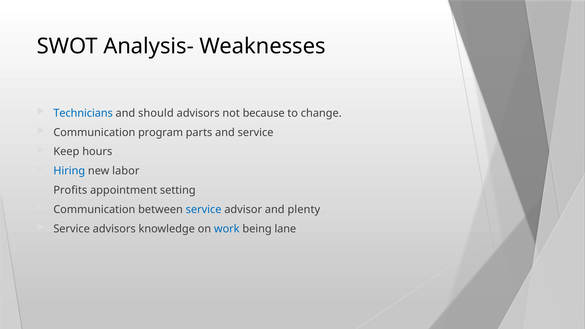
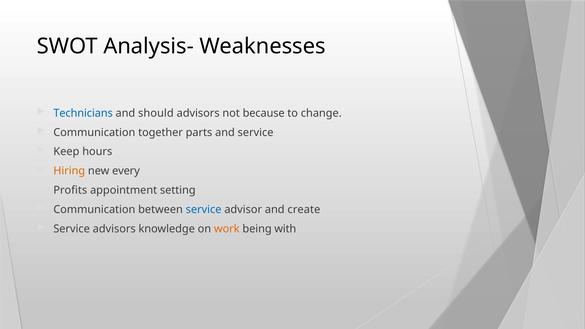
program: program -> together
Hiring colour: blue -> orange
labor: labor -> every
plenty: plenty -> create
work colour: blue -> orange
lane: lane -> with
